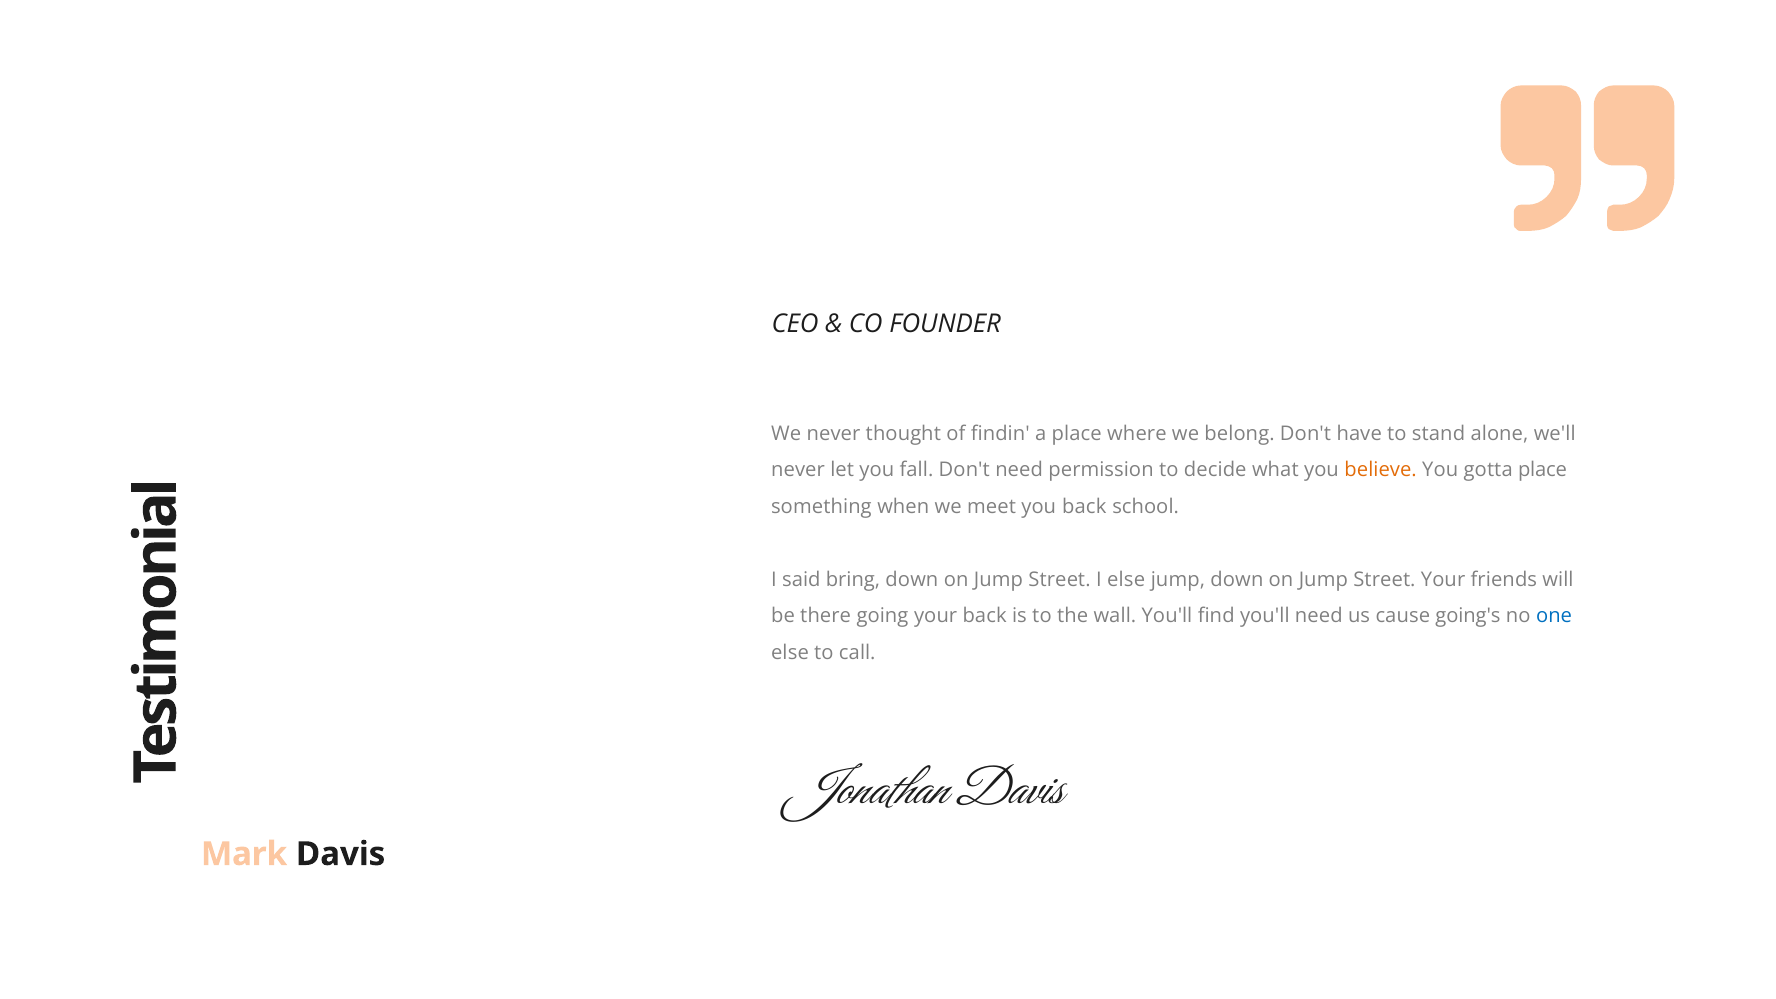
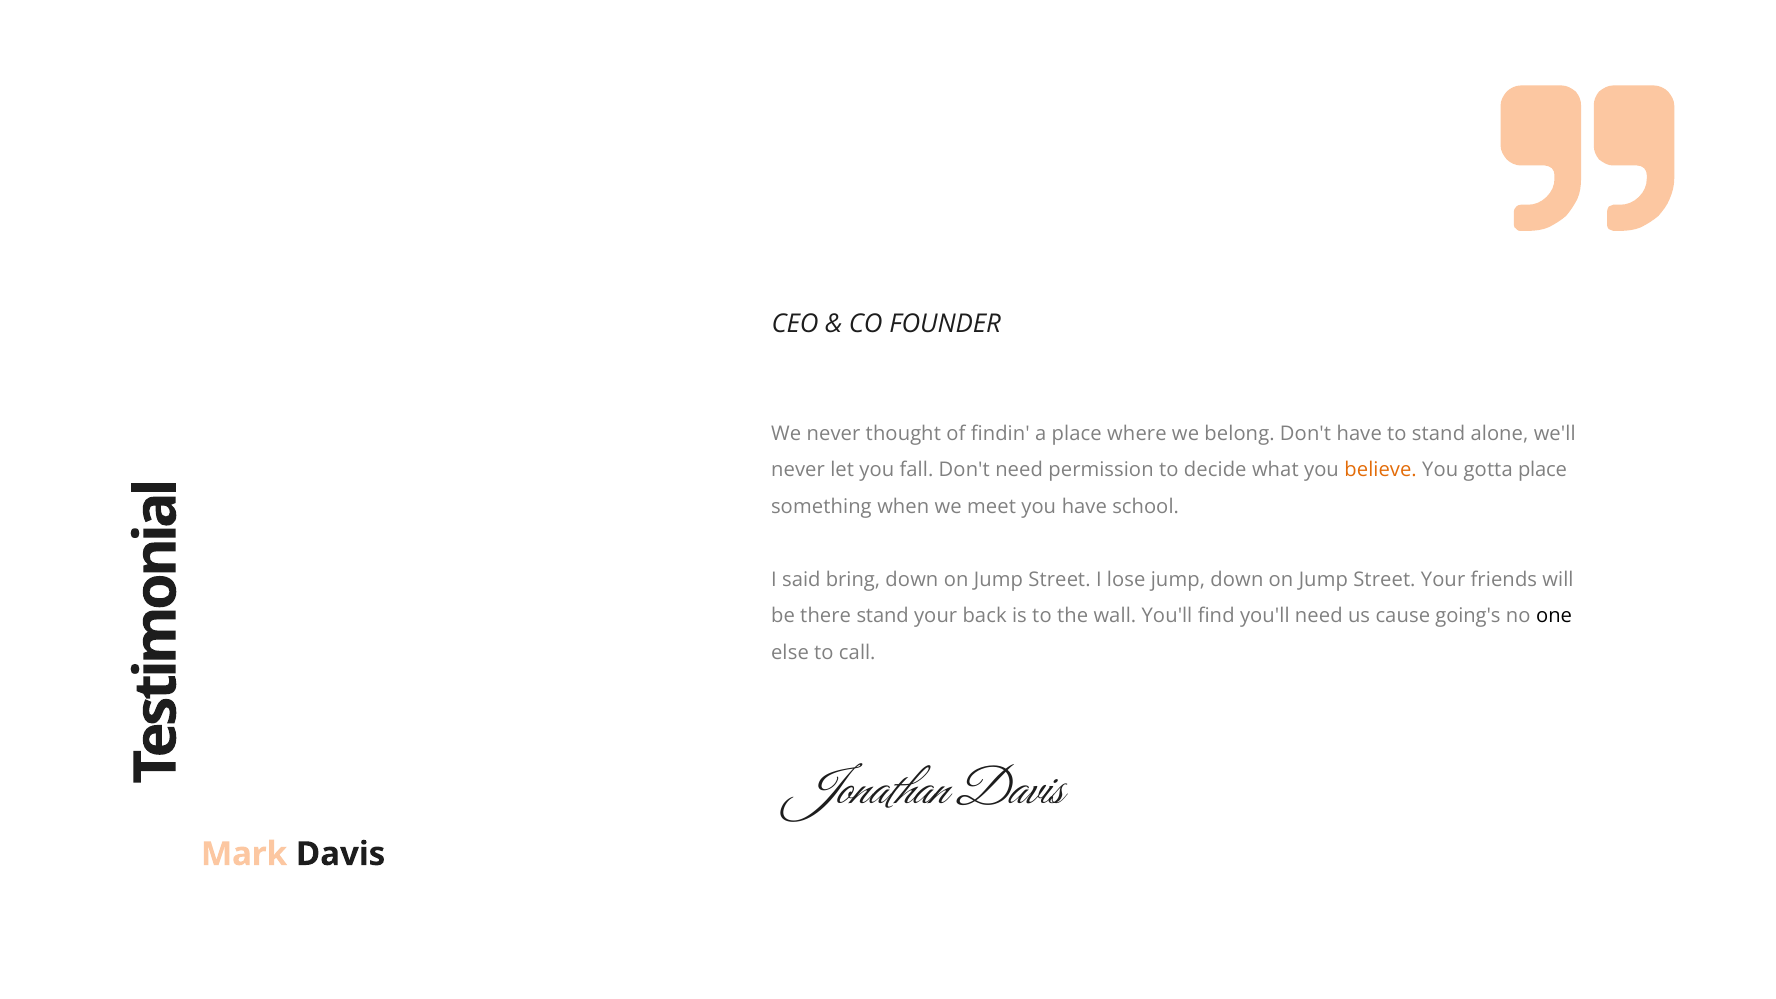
you back: back -> have
I else: else -> lose
there going: going -> stand
one colour: blue -> black
